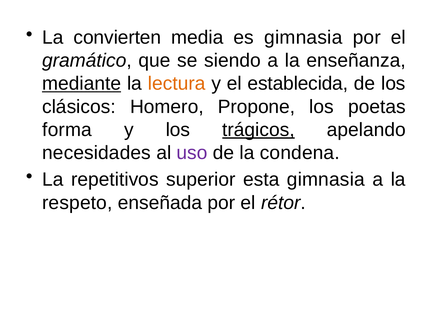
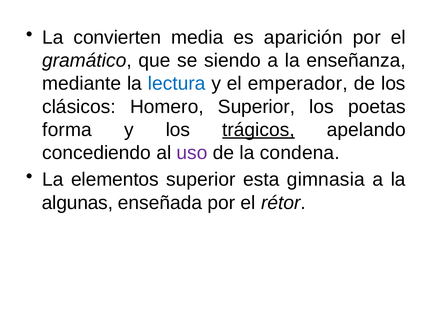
es gimnasia: gimnasia -> aparición
mediante underline: present -> none
lectura colour: orange -> blue
establecida: establecida -> emperador
Homero Propone: Propone -> Superior
necesidades: necesidades -> concediendo
repetitivos: repetitivos -> elementos
respeto: respeto -> algunas
